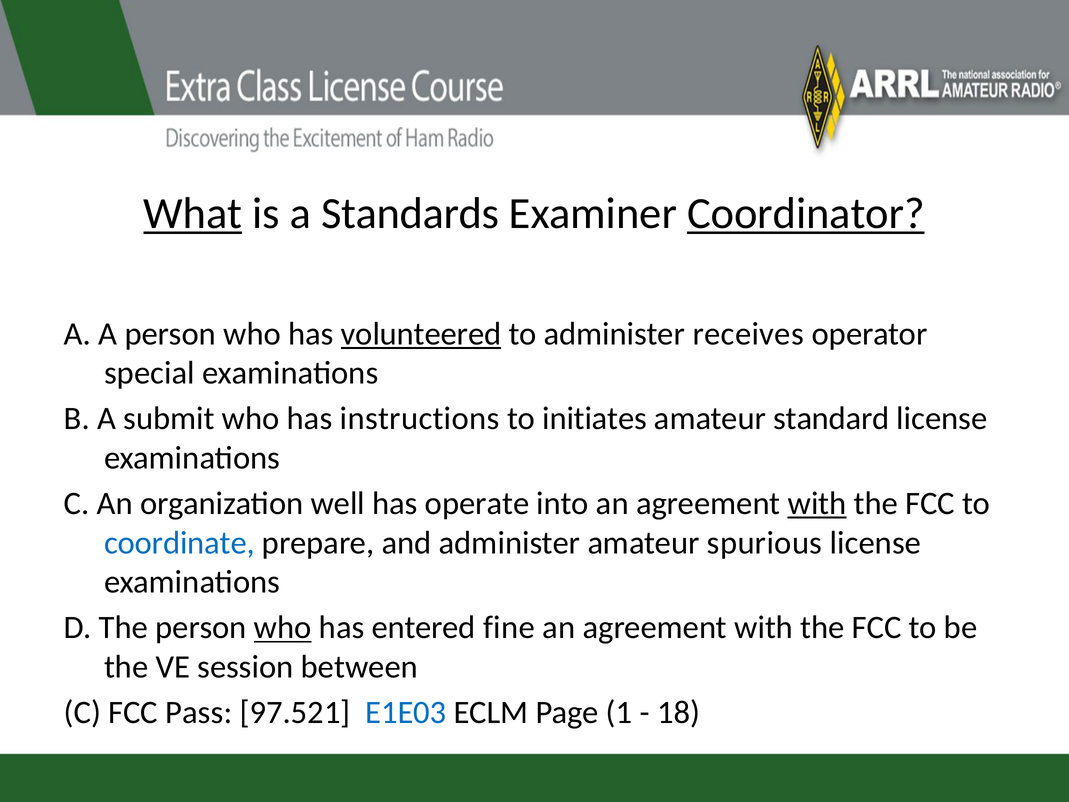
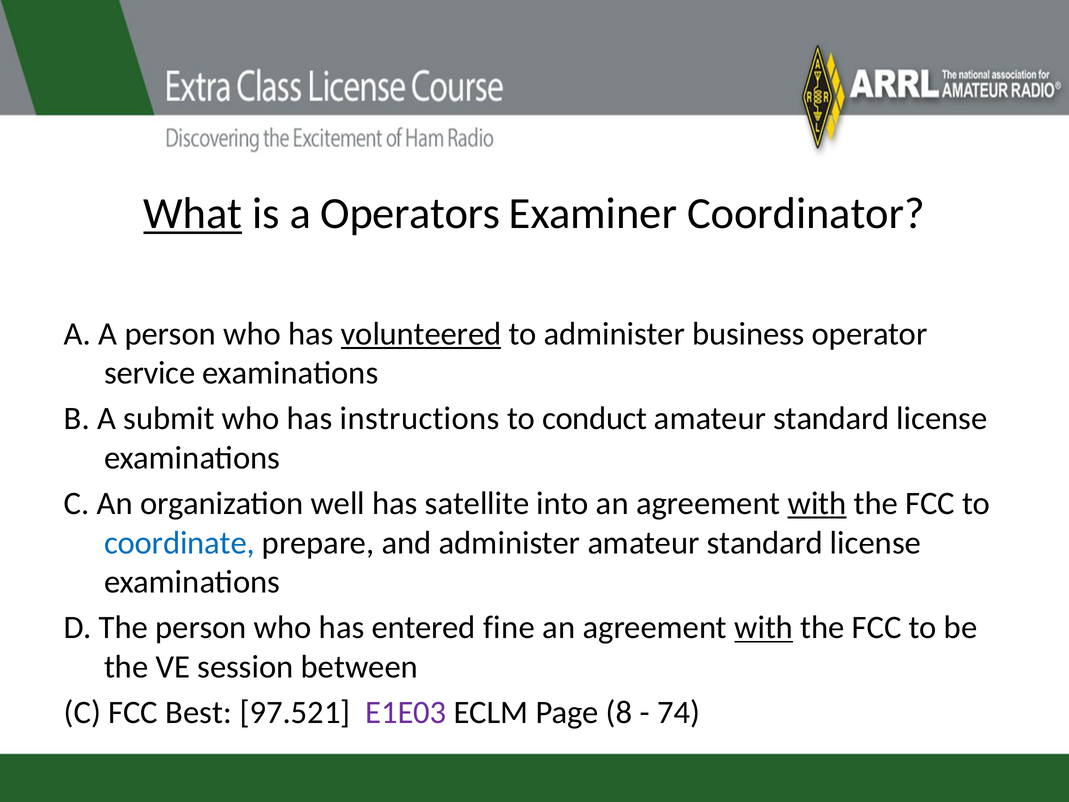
Standards: Standards -> Operators
Coordinator underline: present -> none
receives: receives -> business
special: special -> service
initiates: initiates -> conduct
operate: operate -> satellite
administer amateur spurious: spurious -> standard
who at (283, 628) underline: present -> none
with at (764, 628) underline: none -> present
Pass: Pass -> Best
E1E03 colour: blue -> purple
1: 1 -> 8
18: 18 -> 74
